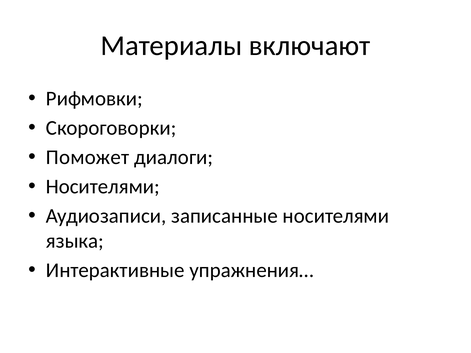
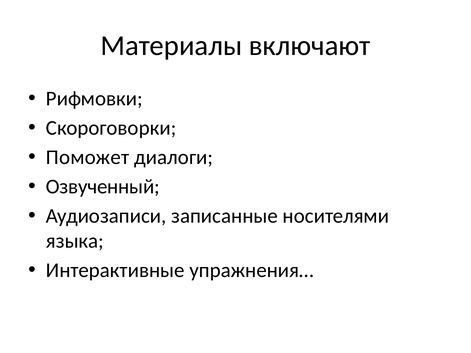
Носителями at (103, 187): Носителями -> Озвученный
